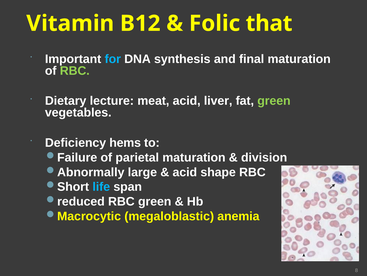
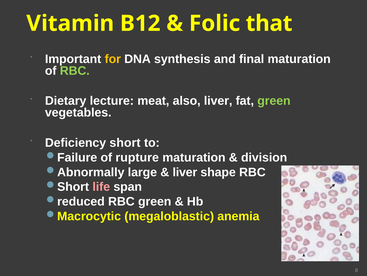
for colour: light blue -> yellow
meat acid: acid -> also
hems: hems -> short
parietal: parietal -> rupture
acid at (185, 172): acid -> liver
life colour: light blue -> pink
